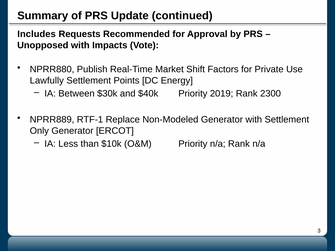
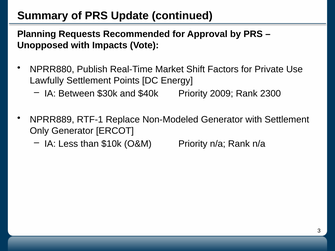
Includes: Includes -> Planning
2019: 2019 -> 2009
